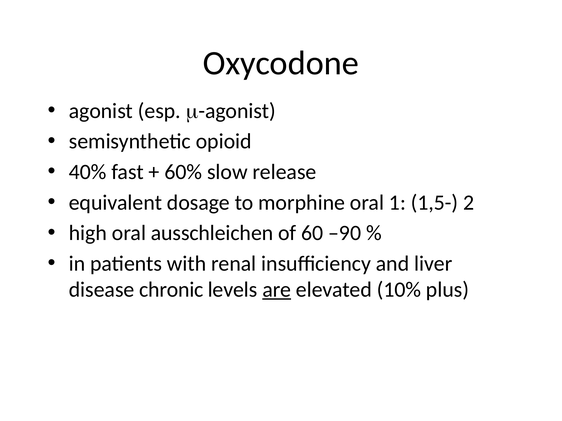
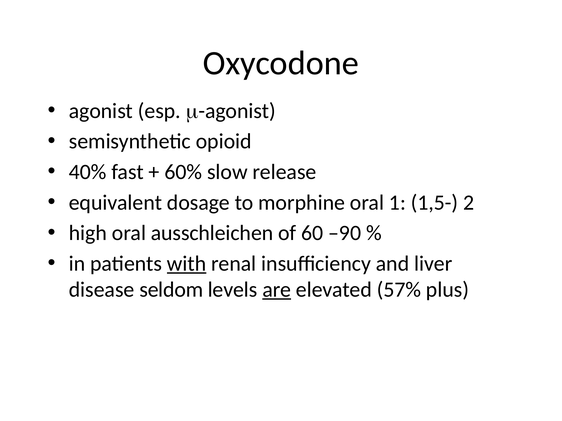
with underline: none -> present
chronic: chronic -> seldom
10%: 10% -> 57%
